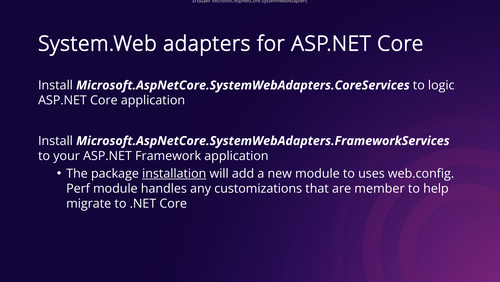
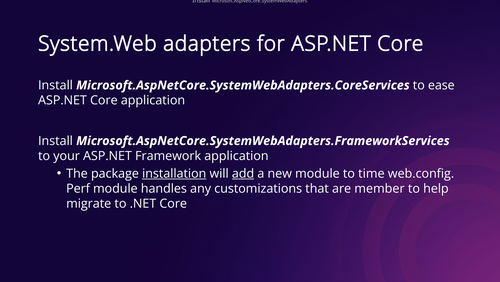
logic: logic -> ease
add underline: none -> present
uses: uses -> time
